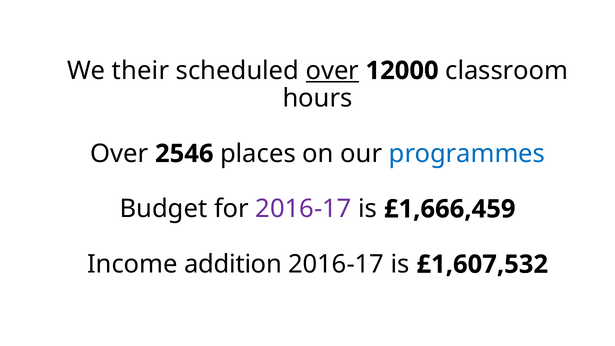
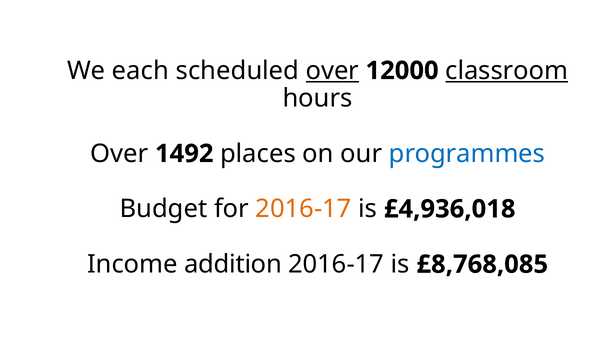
their: their -> each
classroom underline: none -> present
2546: 2546 -> 1492
2016-17 at (304, 209) colour: purple -> orange
£1,666,459: £1,666,459 -> £4,936,018
£1,607,532: £1,607,532 -> £8,768,085
